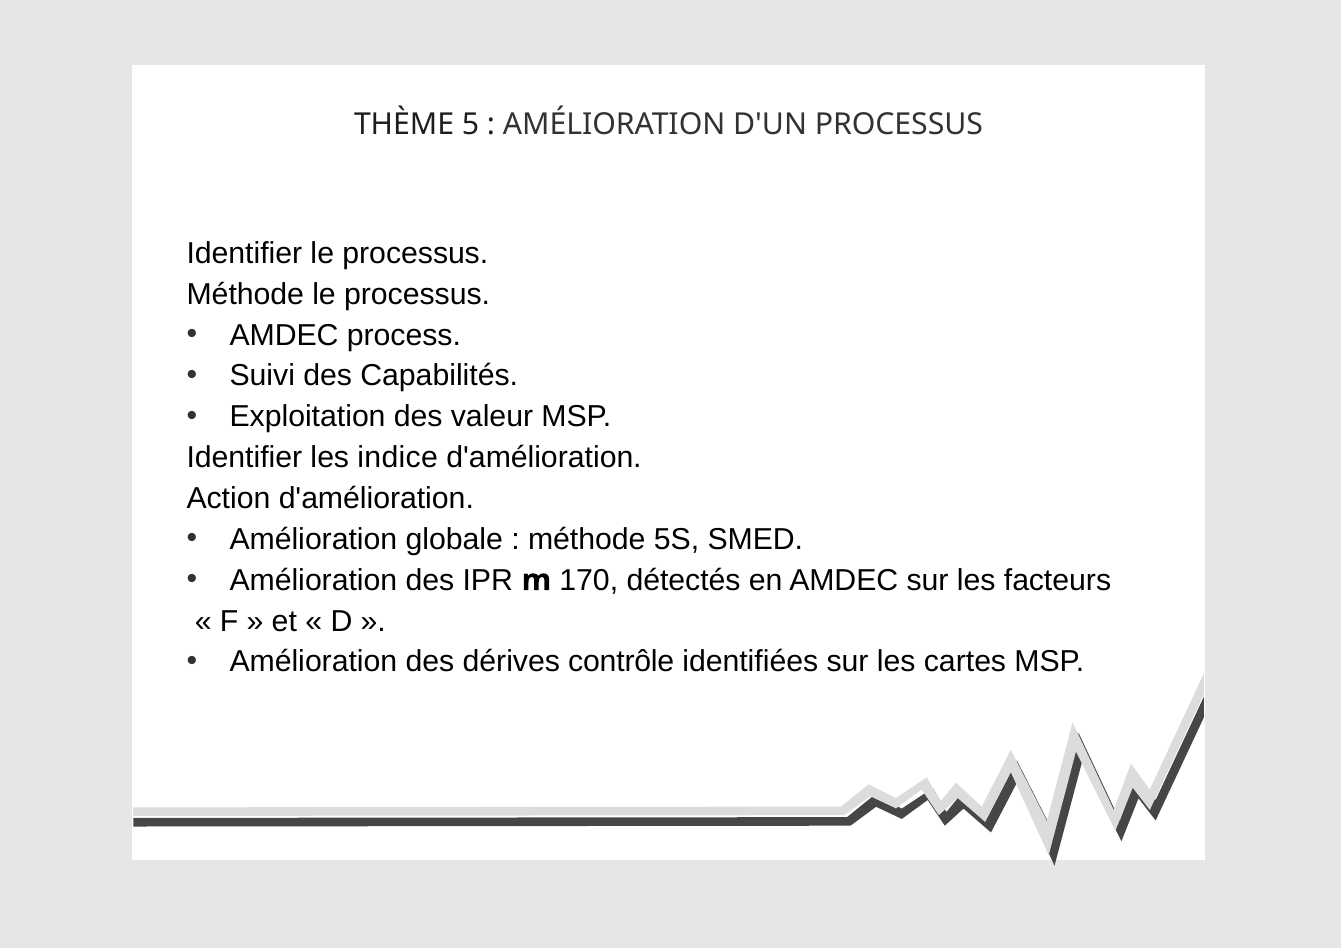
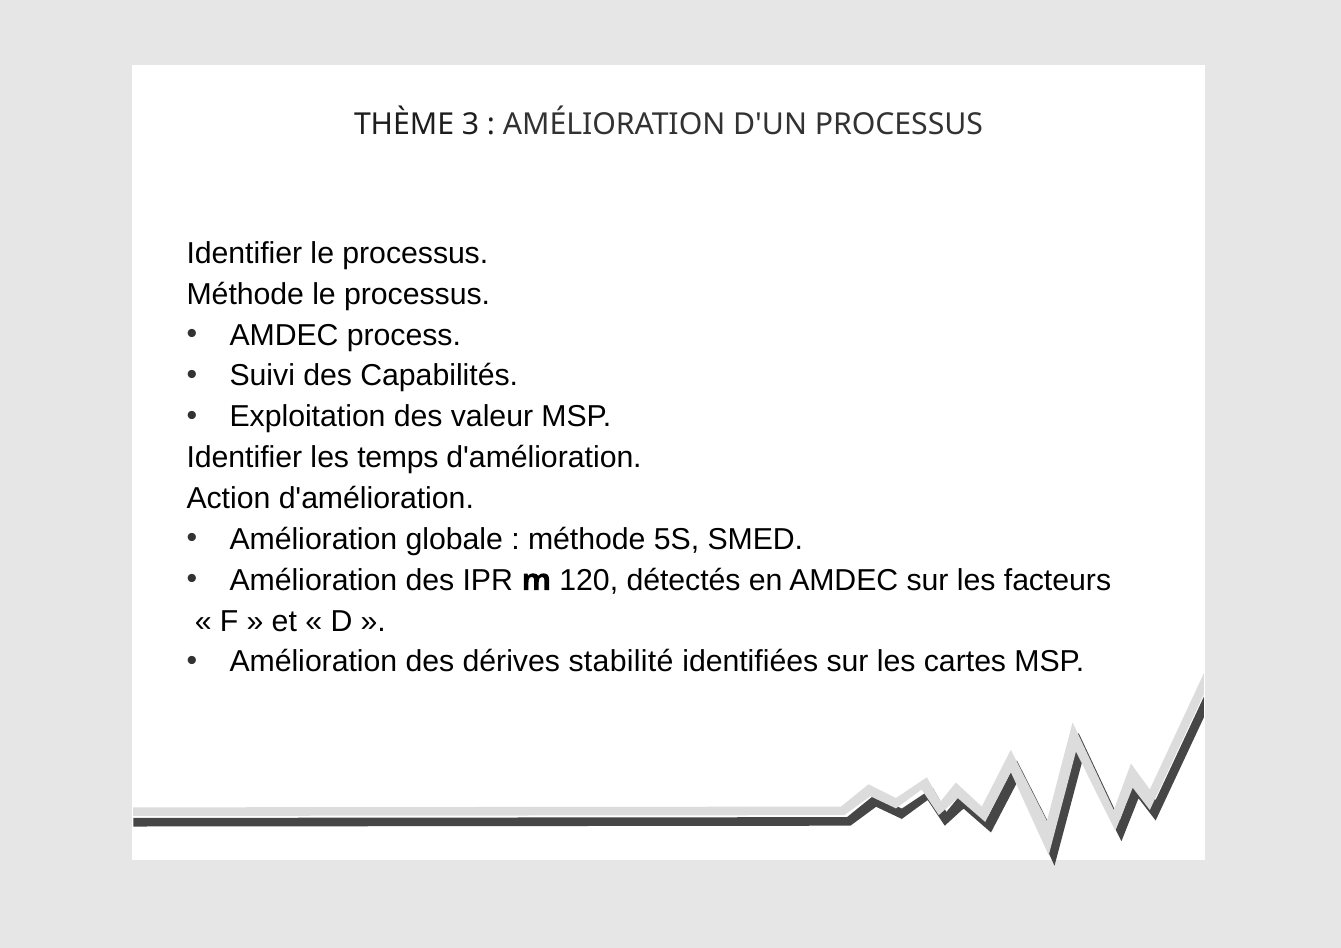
5: 5 -> 3
indice: indice -> temps
170: 170 -> 120
contrôle: contrôle -> stabilité
